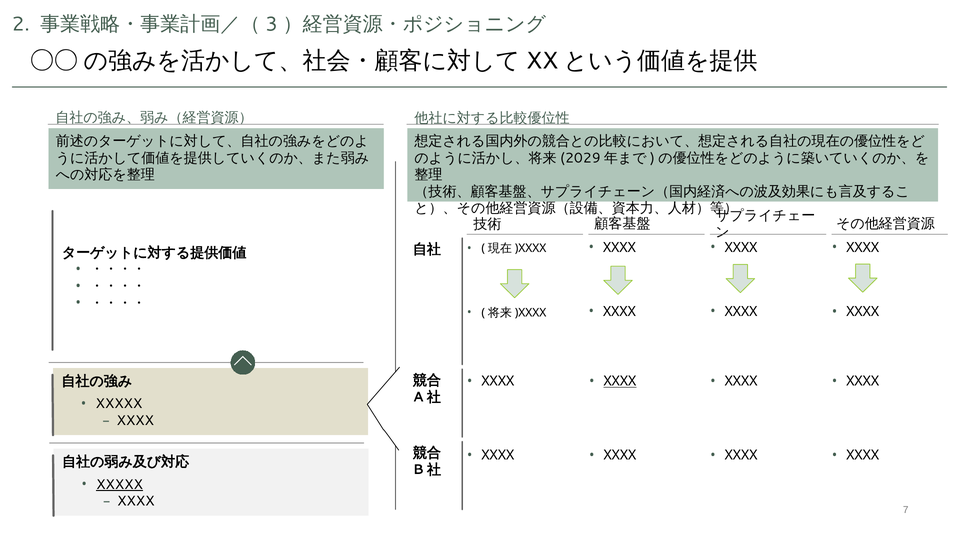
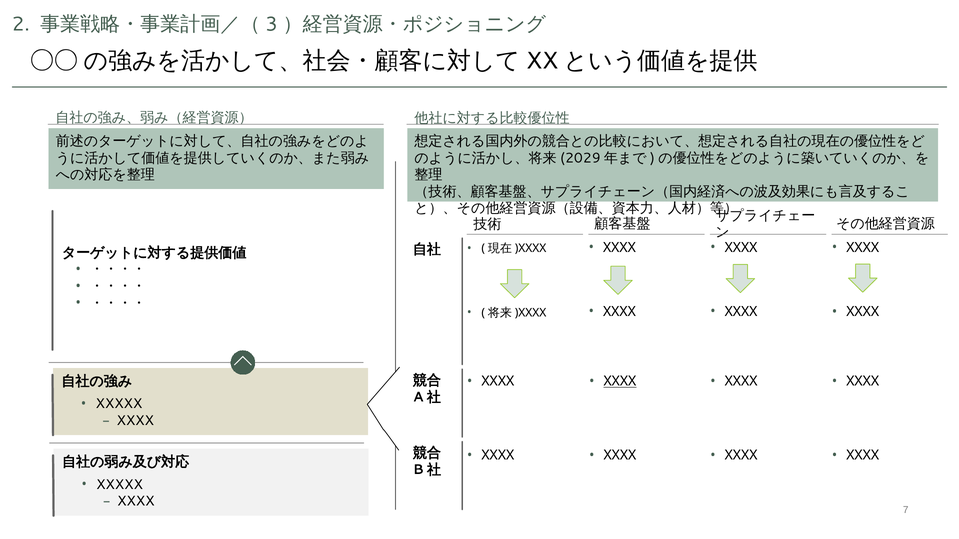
XXXXX at (120, 485) underline: present -> none
